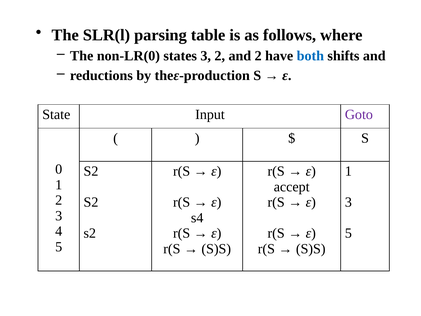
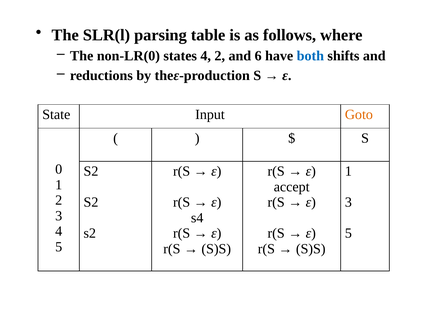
states 3: 3 -> 4
and 2: 2 -> 6
Goto colour: purple -> orange
